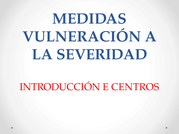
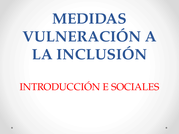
SEVERIDAD: SEVERIDAD -> INCLUSIÓN
CENTROS: CENTROS -> SOCIALES
